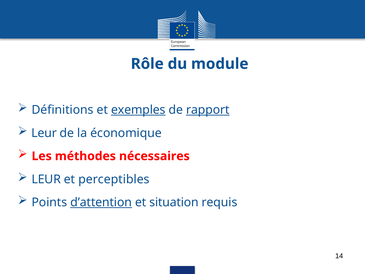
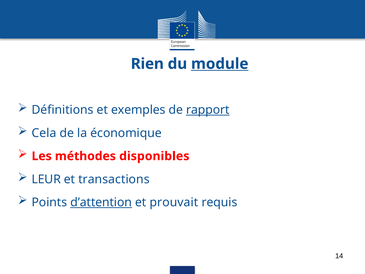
Rôle: Rôle -> Rien
module underline: none -> present
exemples underline: present -> none
Leur at (44, 133): Leur -> Cela
nécessaires: nécessaires -> disponibles
perceptibles: perceptibles -> transactions
situation: situation -> prouvait
